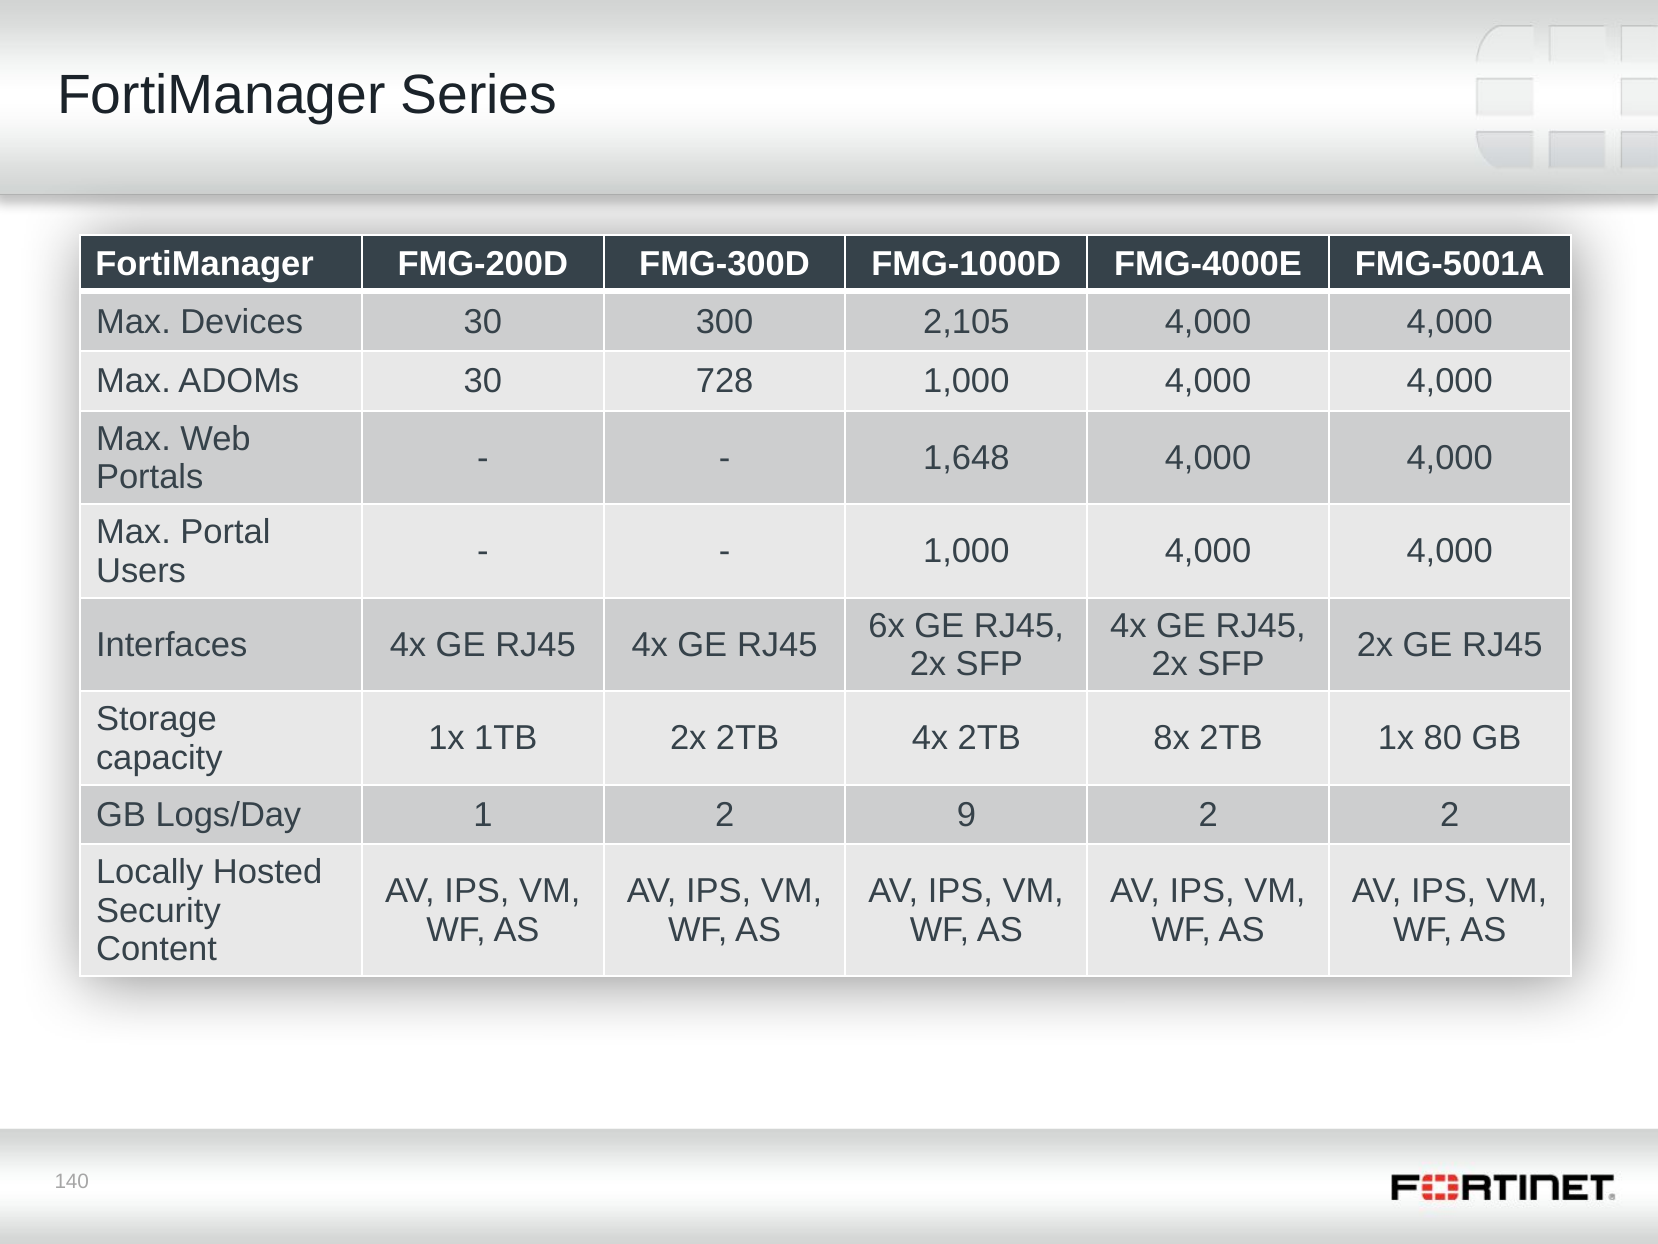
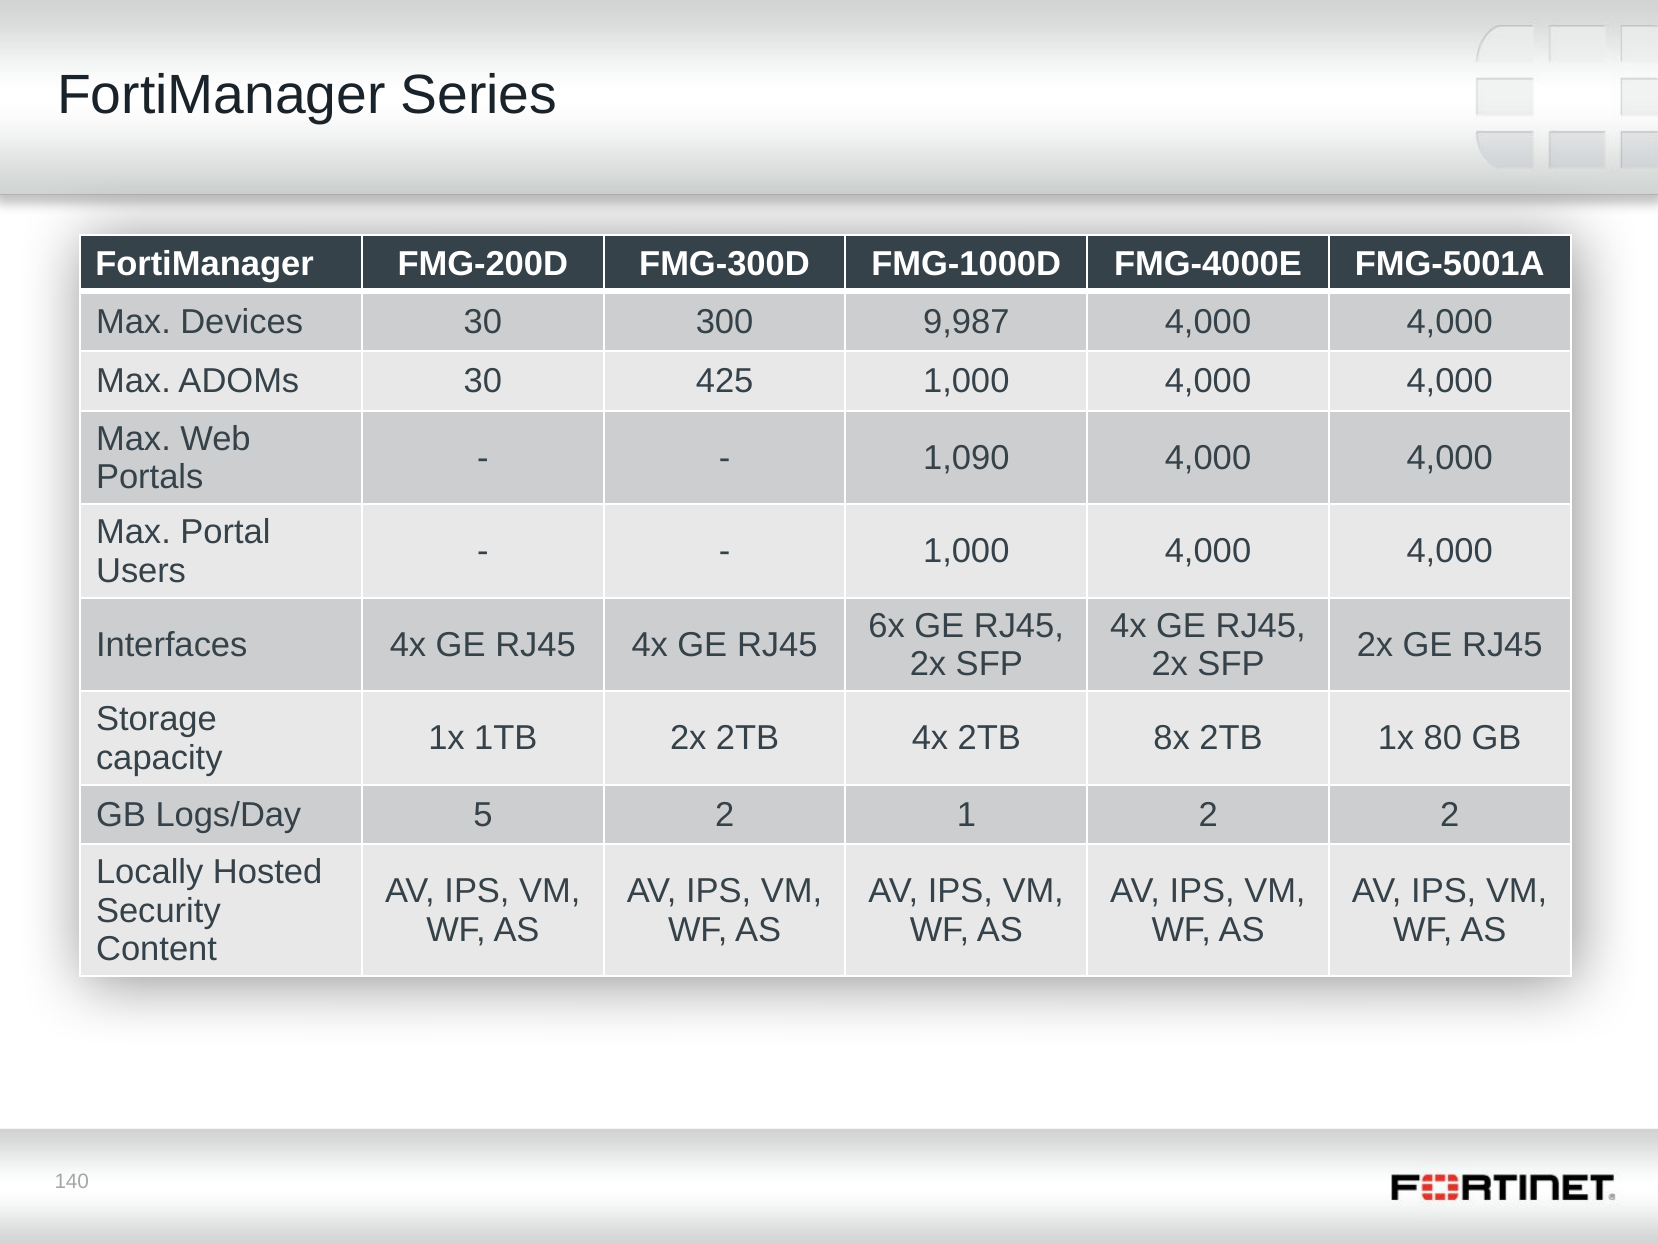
2,105: 2,105 -> 9,987
728: 728 -> 425
1,648: 1,648 -> 1,090
1: 1 -> 5
9: 9 -> 1
